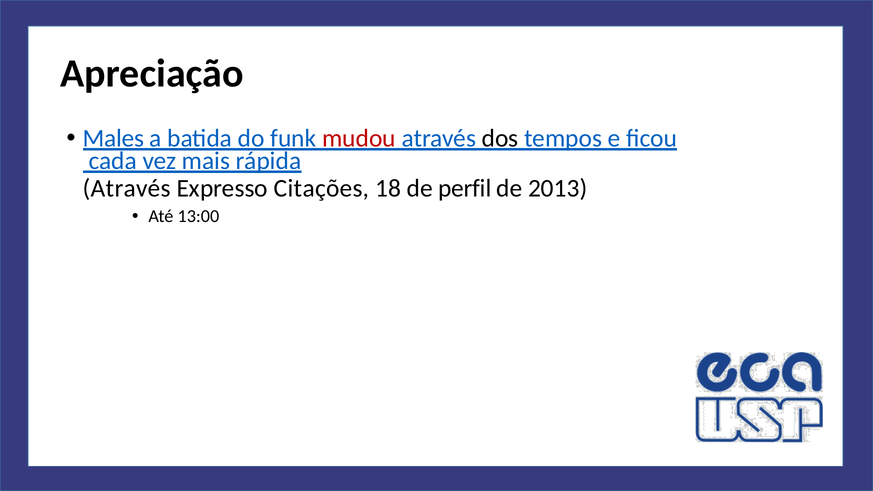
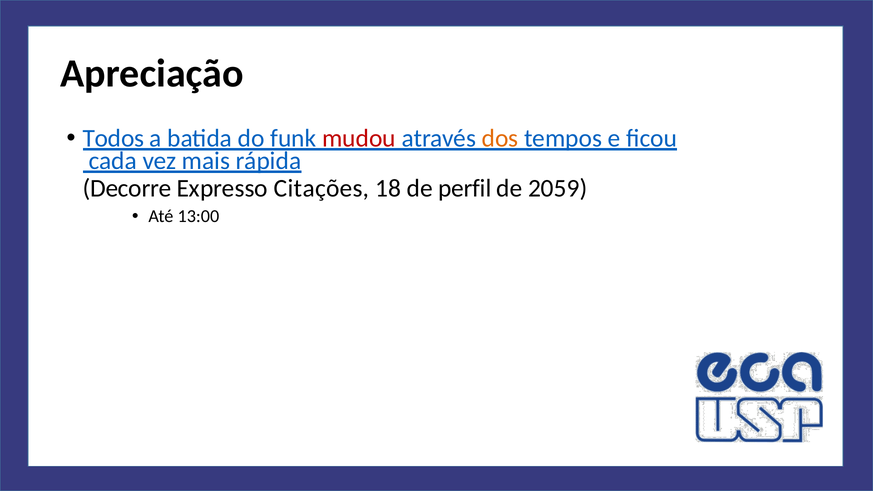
Males: Males -> Todos
dos colour: black -> orange
Através at (127, 188): Através -> Decorre
2013: 2013 -> 2059
